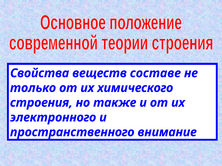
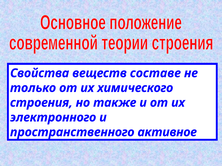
внимание: внимание -> активное
